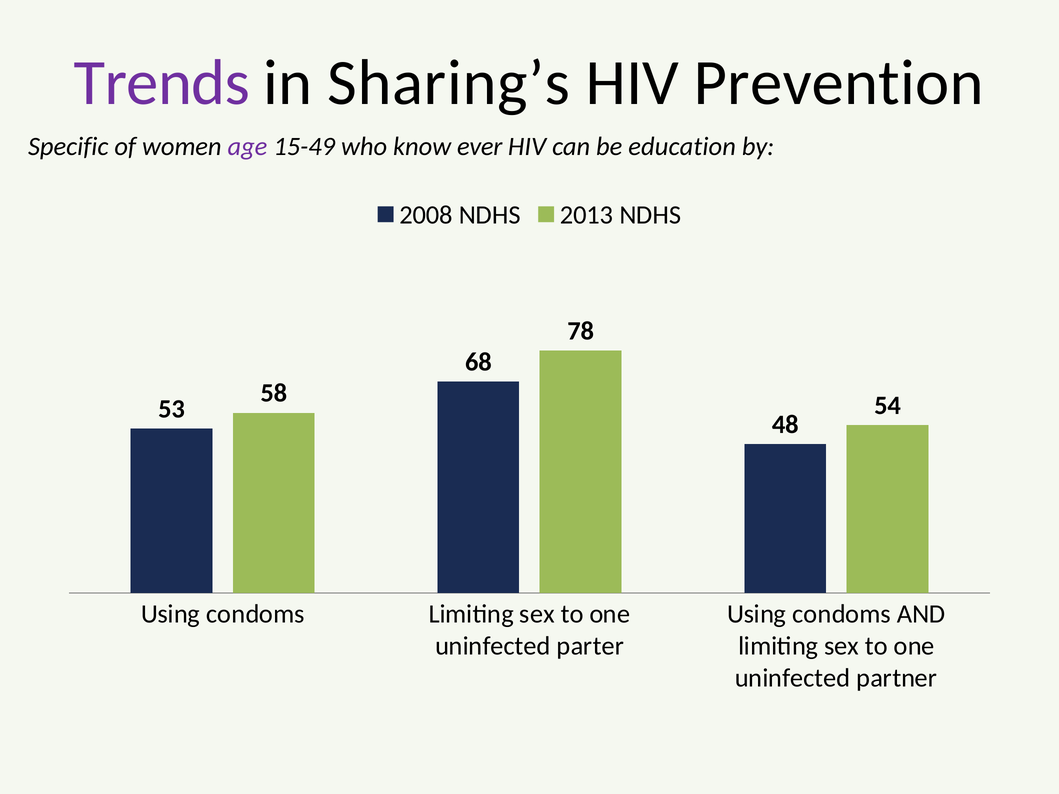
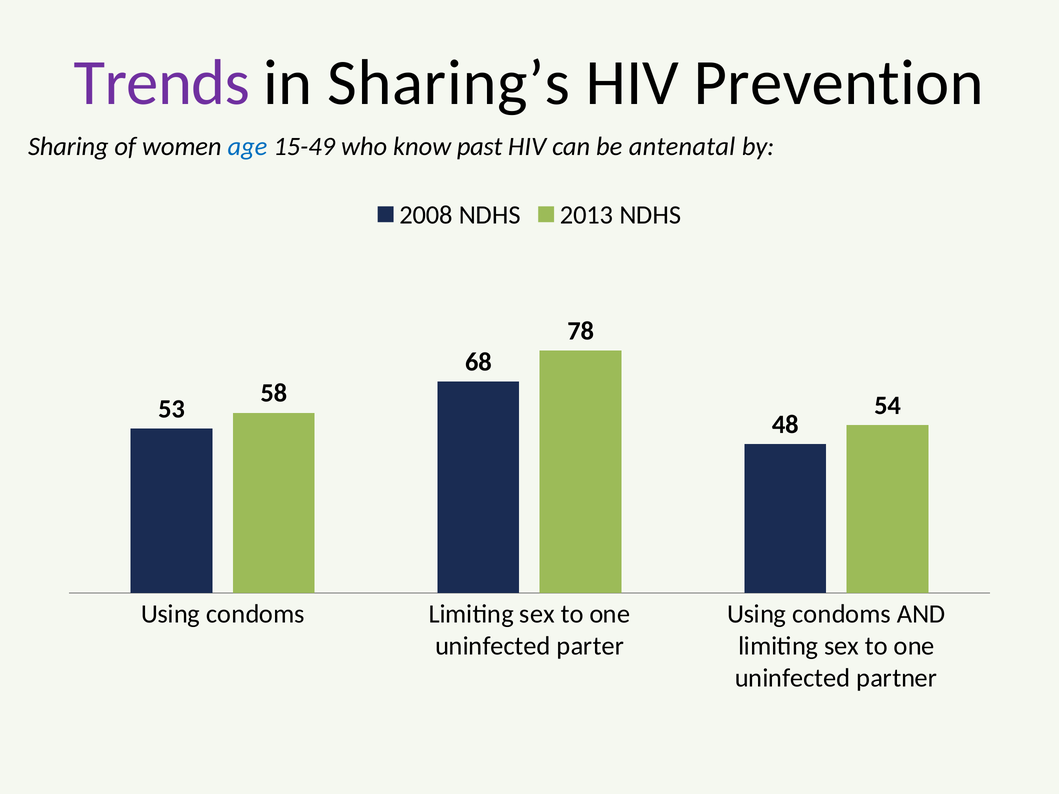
Specific: Specific -> Sharing
age colour: purple -> blue
ever: ever -> past
education: education -> antenatal
